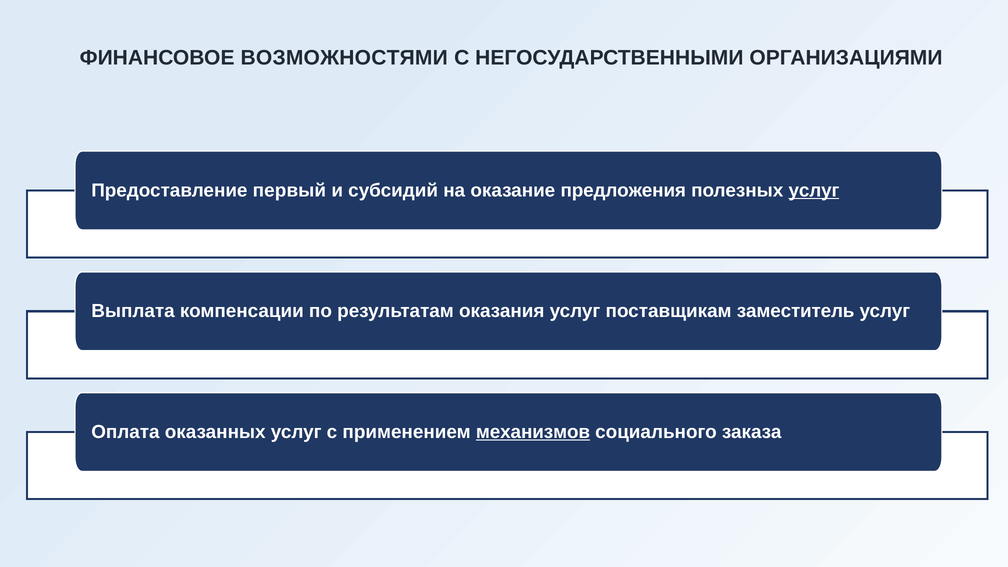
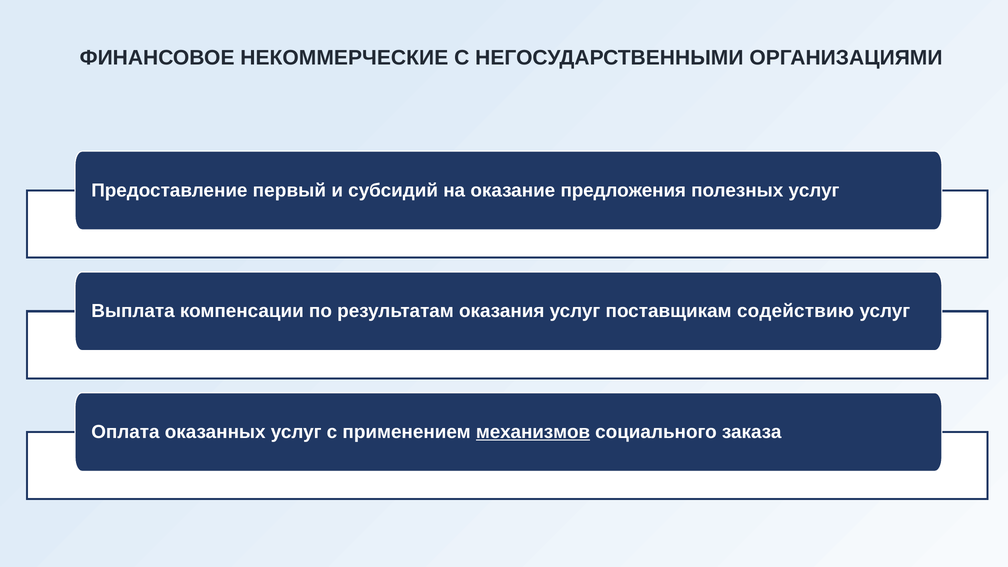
ВОЗМОЖНОСТЯМИ: ВОЗМОЖНОСТЯМИ -> НЕКОММЕРЧЕСКИЕ
услуг at (814, 190) underline: present -> none
заместитель: заместитель -> содействию
